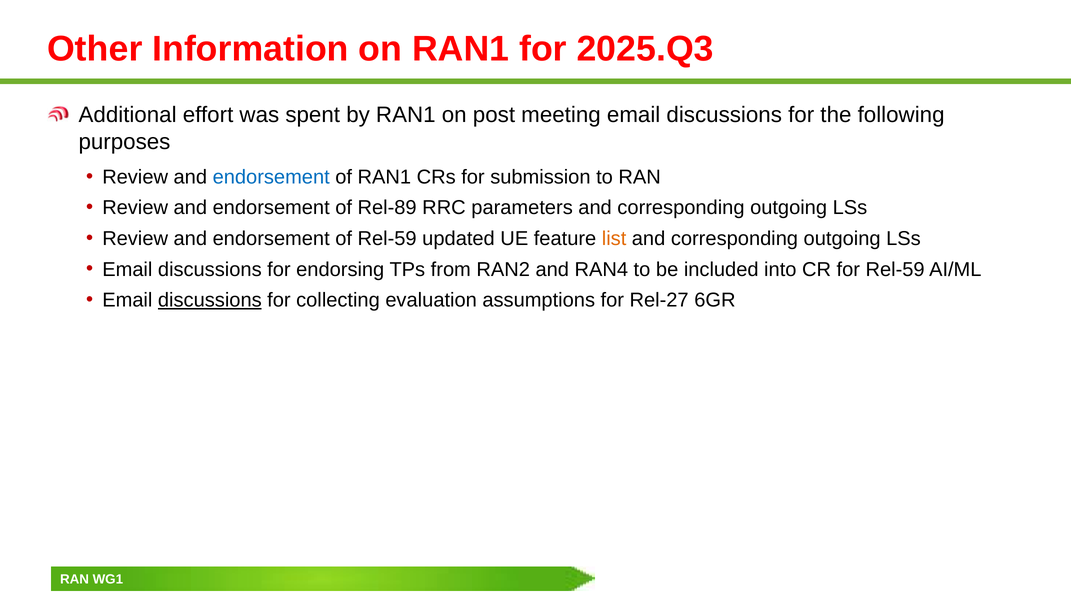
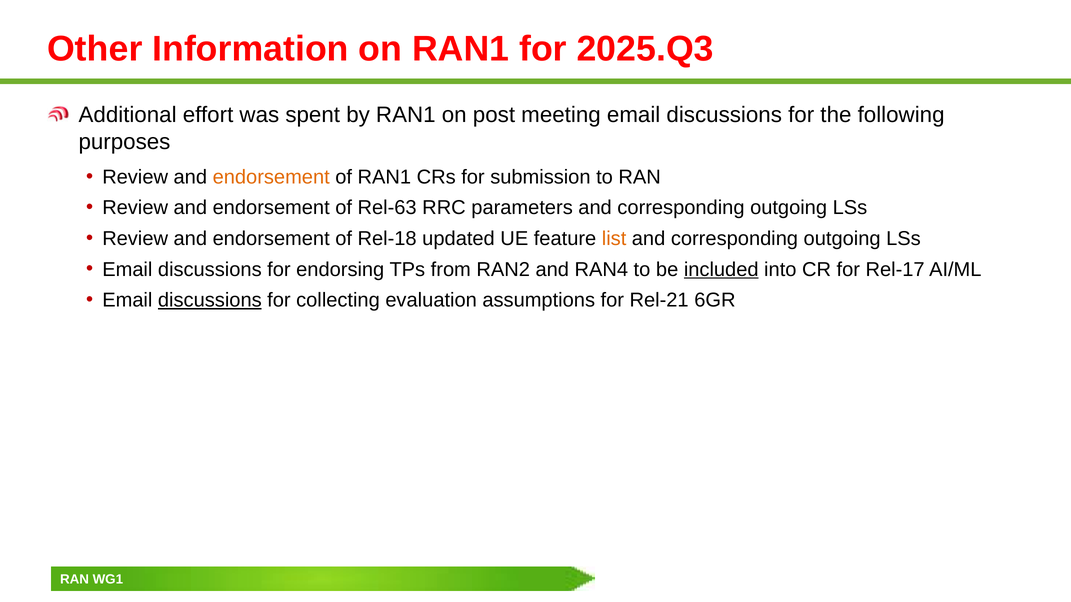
endorsement at (271, 177) colour: blue -> orange
Rel-89: Rel-89 -> Rel-63
of Rel-59: Rel-59 -> Rel-18
included underline: none -> present
for Rel-59: Rel-59 -> Rel-17
Rel-27: Rel-27 -> Rel-21
